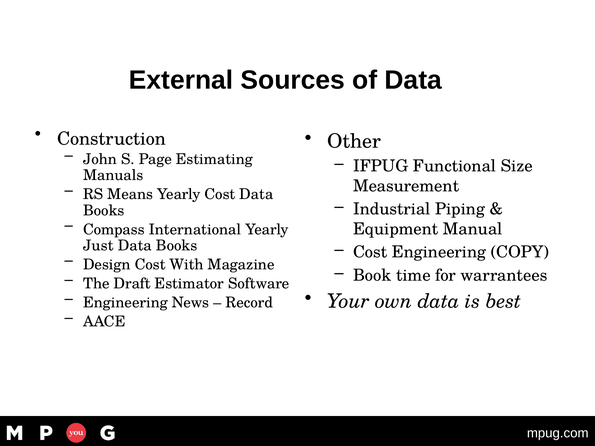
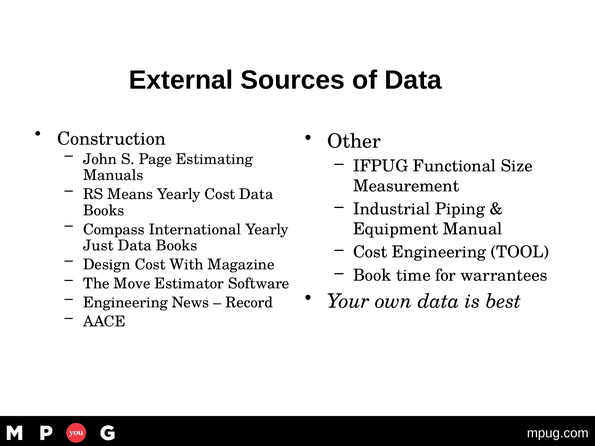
COPY: COPY -> TOOL
Draft: Draft -> Move
